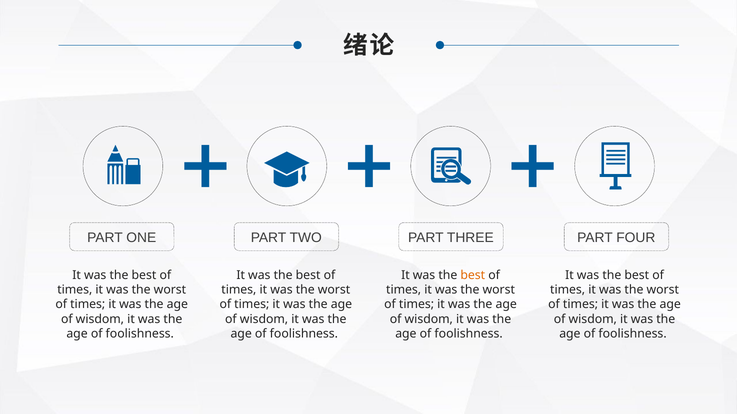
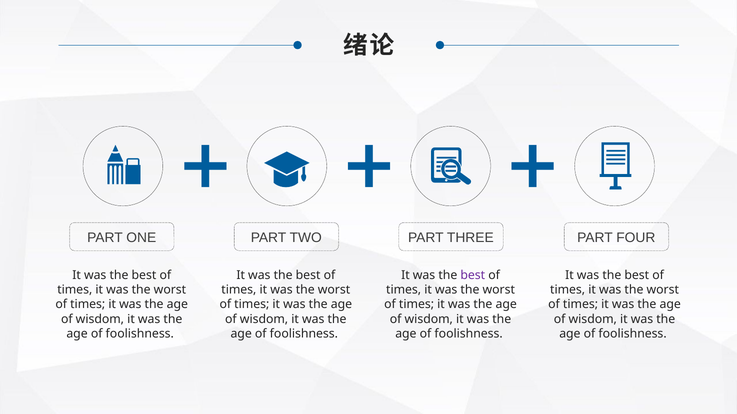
best at (473, 275) colour: orange -> purple
